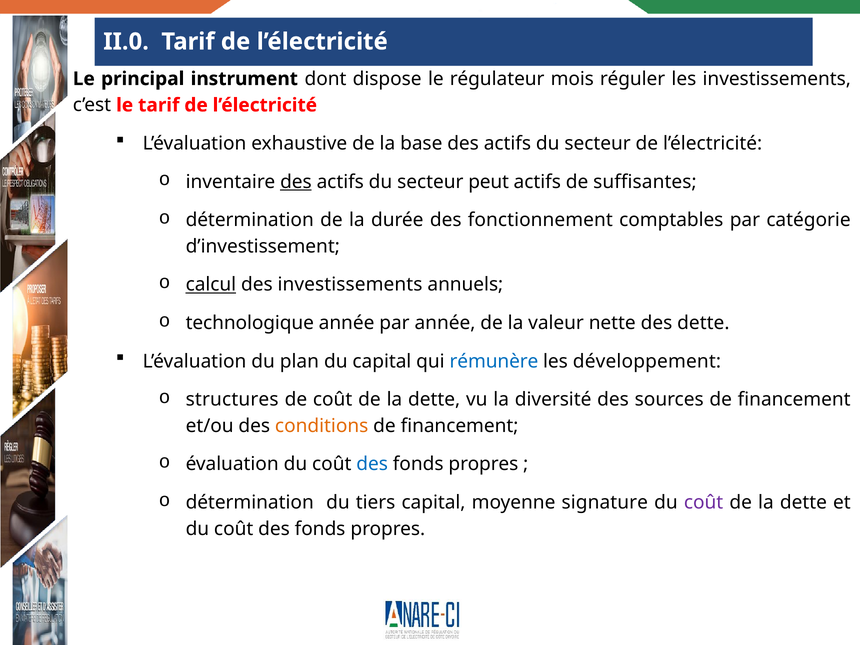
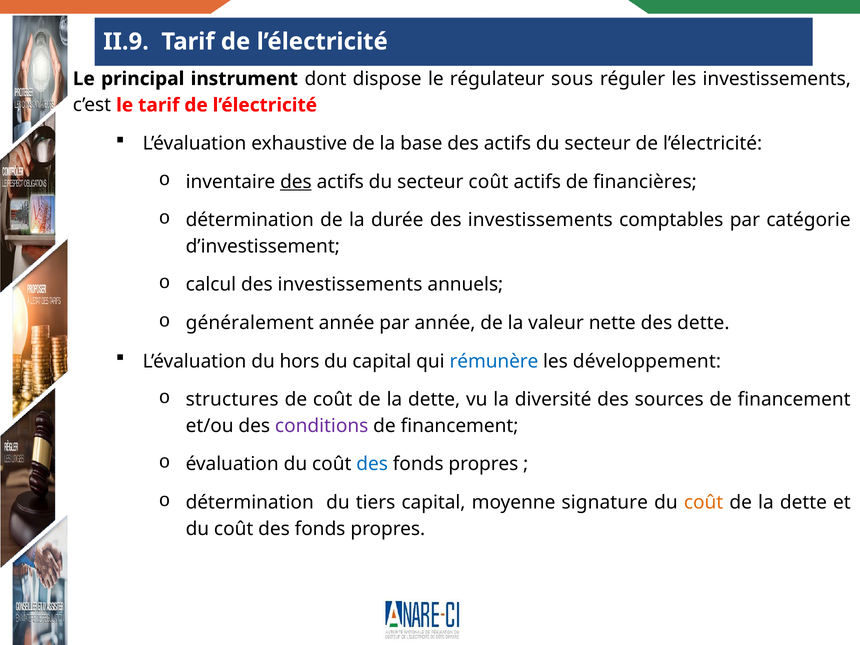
II.0: II.0 -> II.9
mois: mois -> sous
secteur peut: peut -> coût
suffisantes: suffisantes -> financières
durée des fonctionnement: fonctionnement -> investissements
calcul underline: present -> none
technologique: technologique -> généralement
plan: plan -> hors
conditions colour: orange -> purple
coût at (704, 502) colour: purple -> orange
